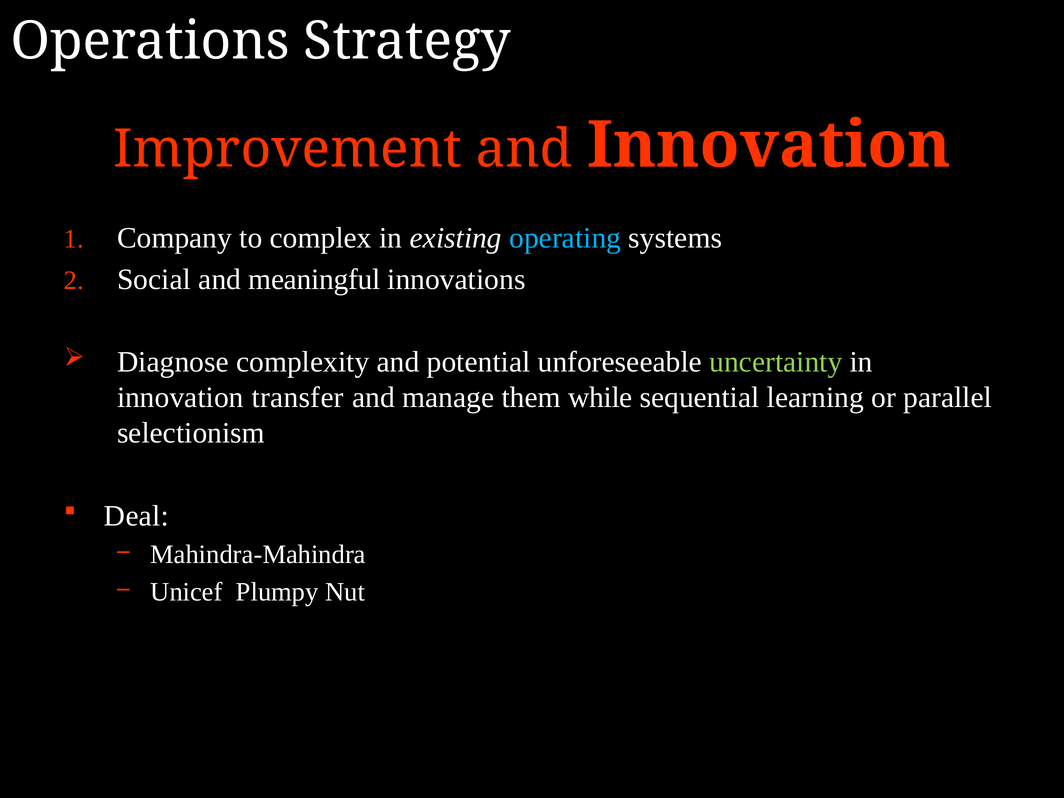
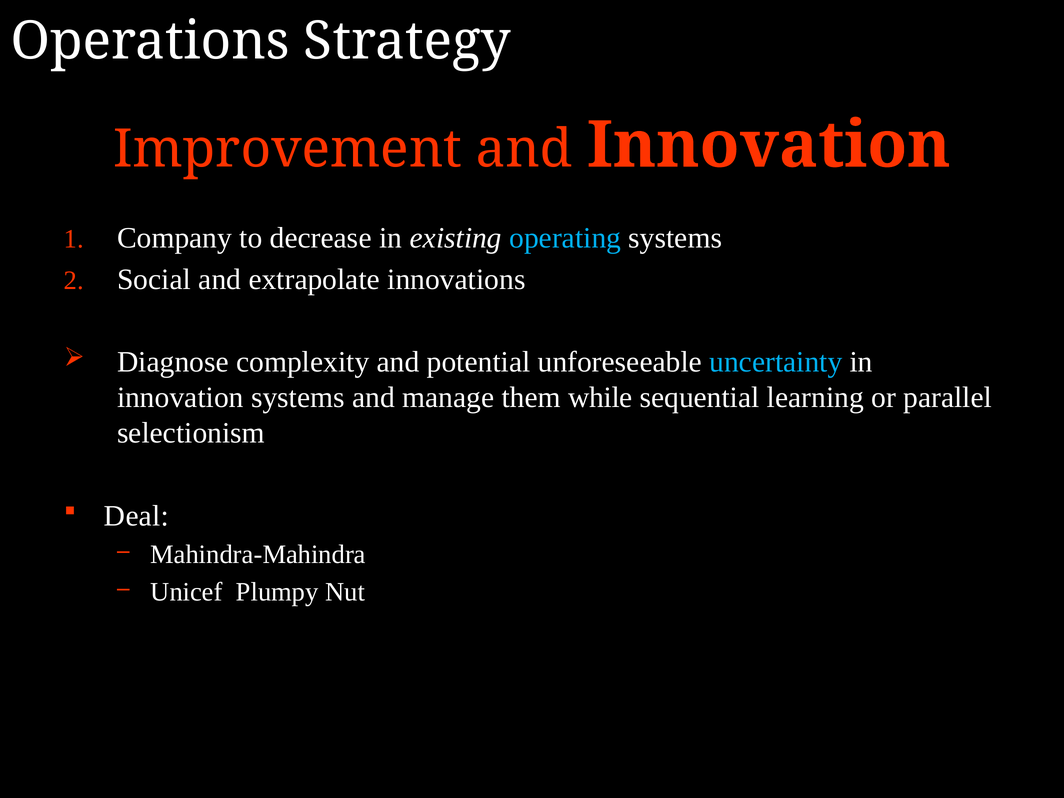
complex: complex -> decrease
meaningful: meaningful -> extrapolate
uncertainty colour: light green -> light blue
innovation transfer: transfer -> systems
